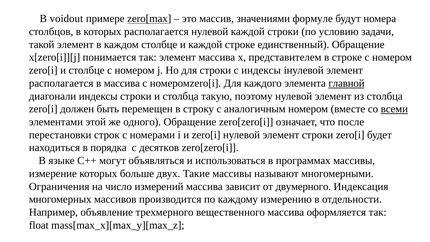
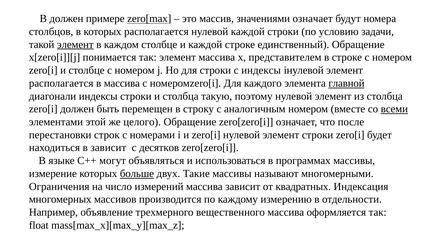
В voidout: voidout -> должен
значениями формуле: формуле -> означает
элемент at (75, 44) underline: none -> present
одного: одного -> целого
в порядка: порядка -> зависит
больше underline: none -> present
двумерного: двумерного -> квадратных
